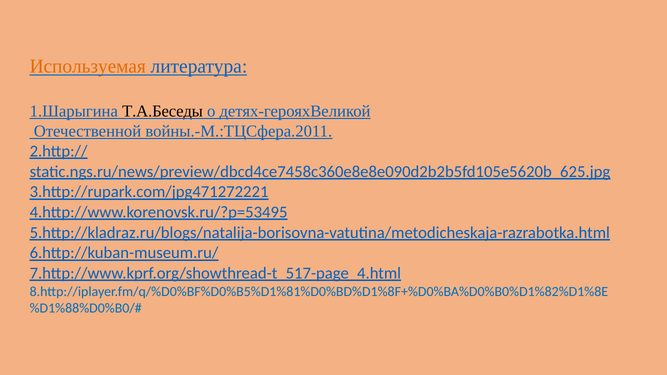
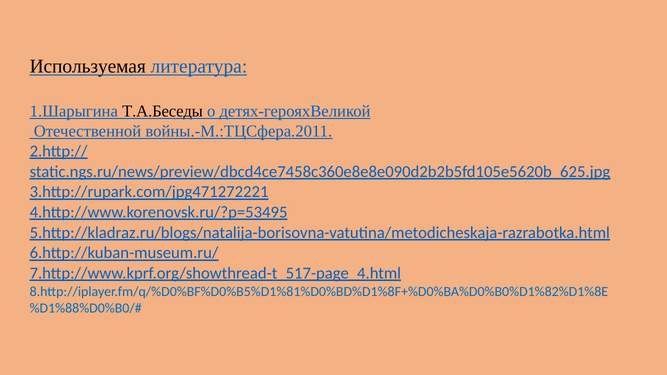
Используемая colour: orange -> black
